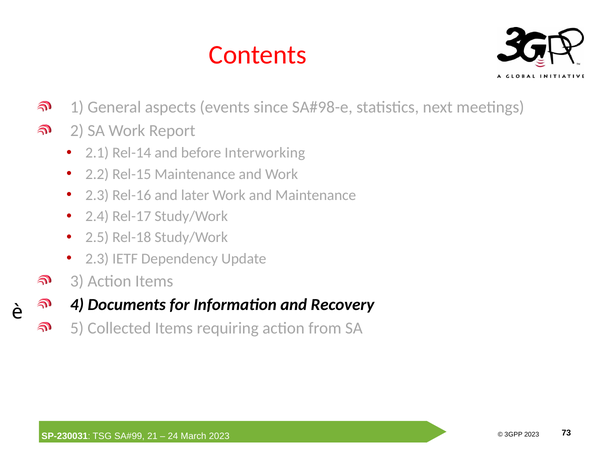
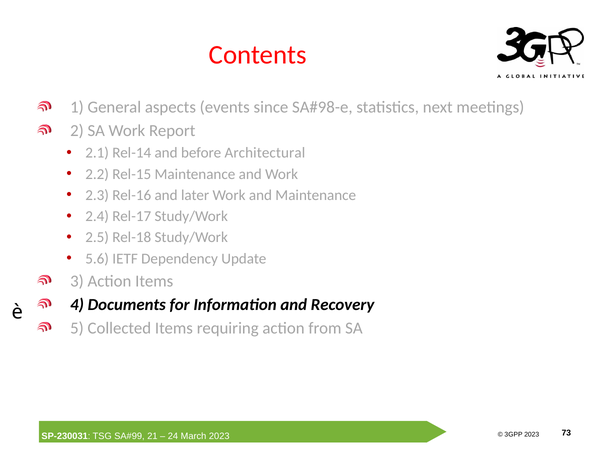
Interworking: Interworking -> Architectural
2.3 at (97, 259): 2.3 -> 5.6
